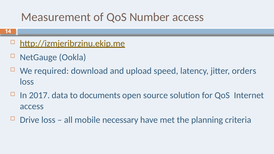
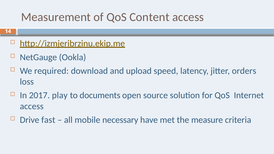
Number: Number -> Content
data: data -> play
Drive loss: loss -> fast
planning: planning -> measure
